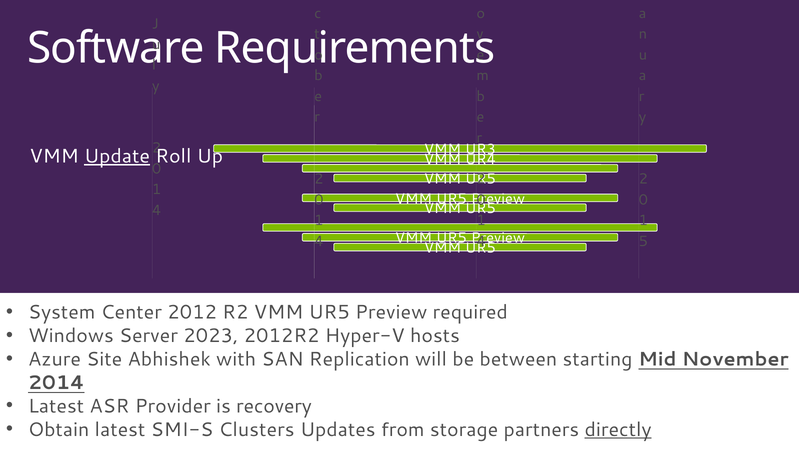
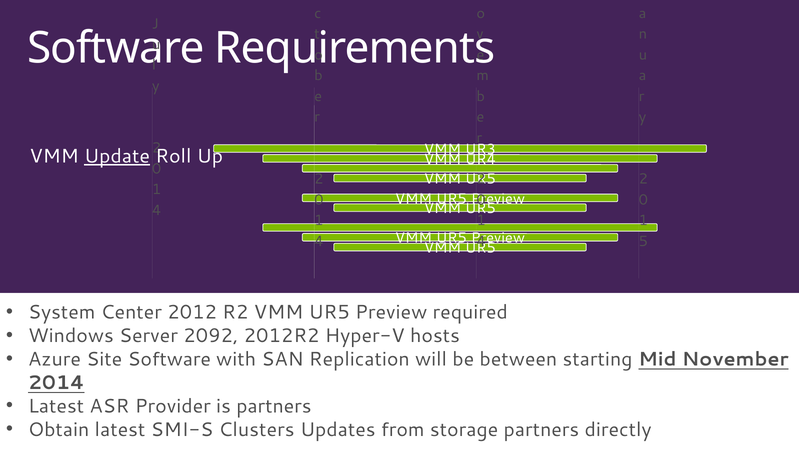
2023: 2023 -> 2092
Site Abhishek: Abhishek -> Software
is recovery: recovery -> partners
directly underline: present -> none
